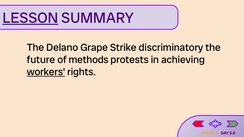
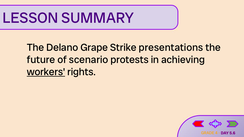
LESSON underline: present -> none
discriminatory: discriminatory -> presentations
methods: methods -> scenario
